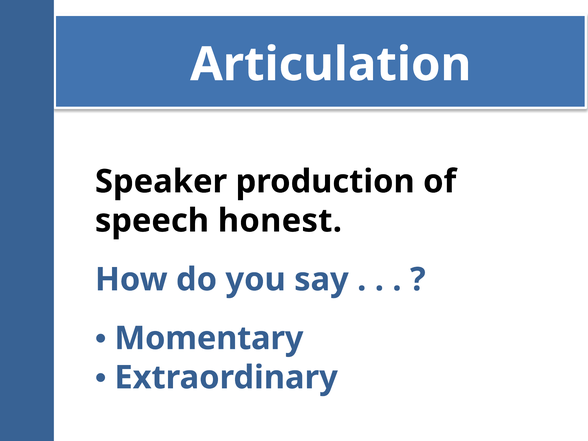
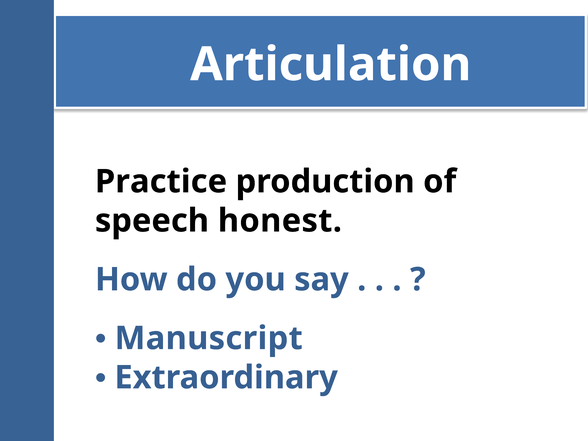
Speaker: Speaker -> Practice
Momentary: Momentary -> Manuscript
